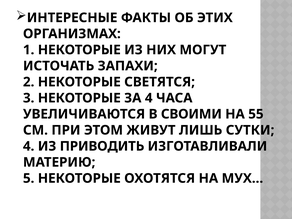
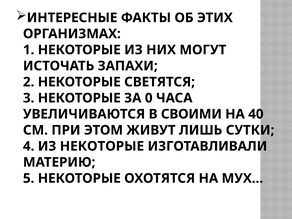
ЗА 4: 4 -> 0
55: 55 -> 40
ИЗ ПРИВОДИТЬ: ПРИВОДИТЬ -> НЕКОТОРЫЕ
